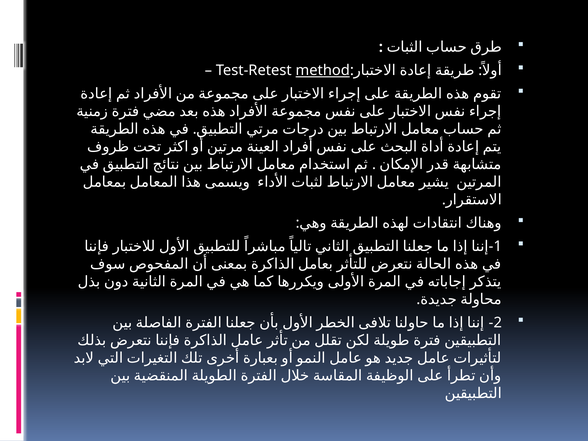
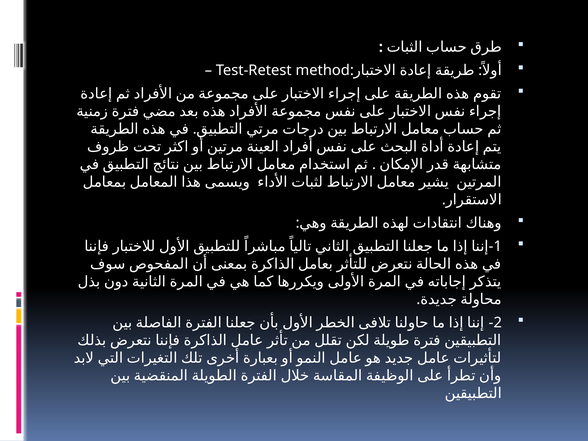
method underline: present -> none
